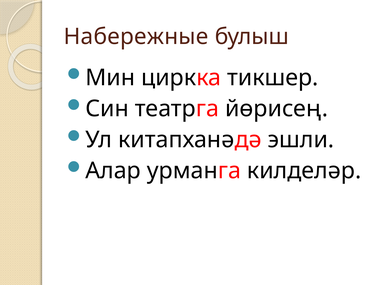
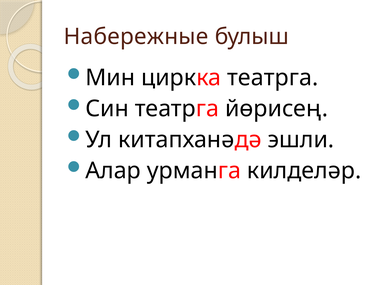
циркка тикшер: тикшер -> театрга
